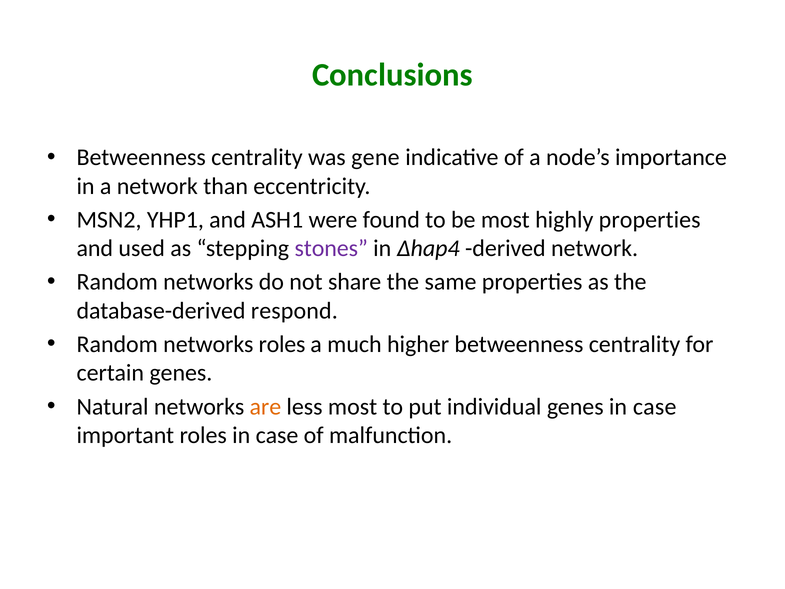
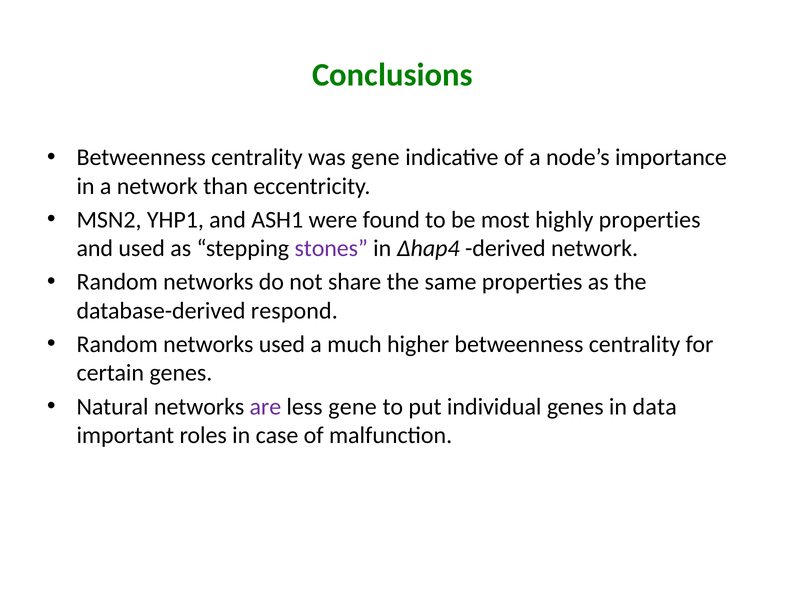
networks roles: roles -> used
are colour: orange -> purple
less most: most -> gene
genes in case: case -> data
